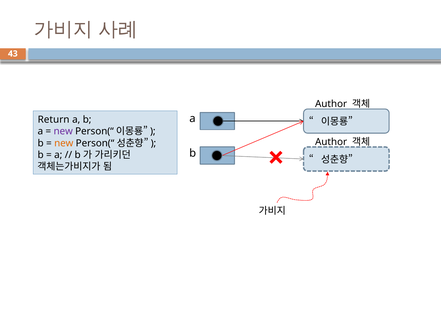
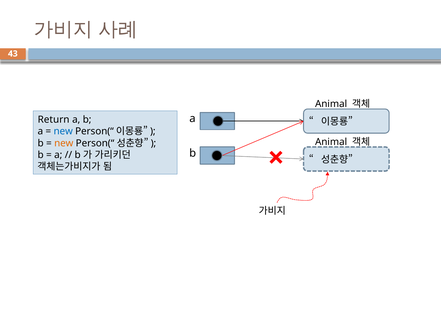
Author at (331, 104): Author -> Animal
new at (63, 131) colour: purple -> blue
Author at (331, 142): Author -> Animal
